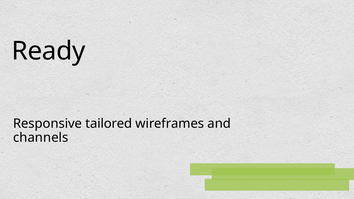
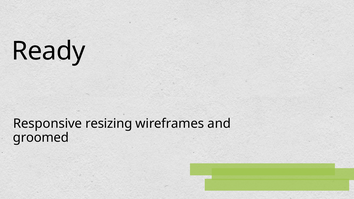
tailored: tailored -> resizing
channels: channels -> groomed
